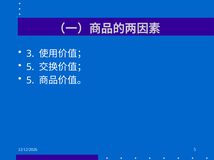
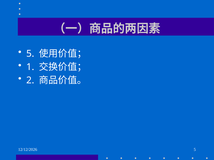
3 at (30, 54): 3 -> 5
5 at (30, 67): 5 -> 1
5 at (30, 80): 5 -> 2
